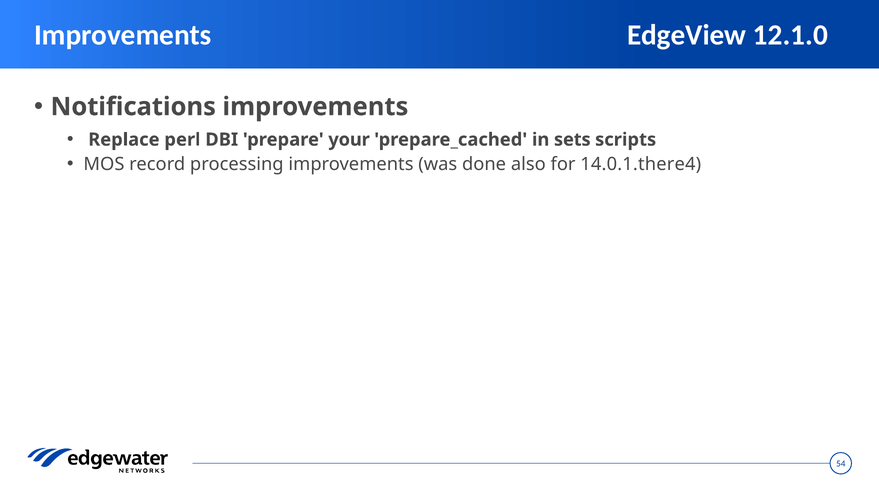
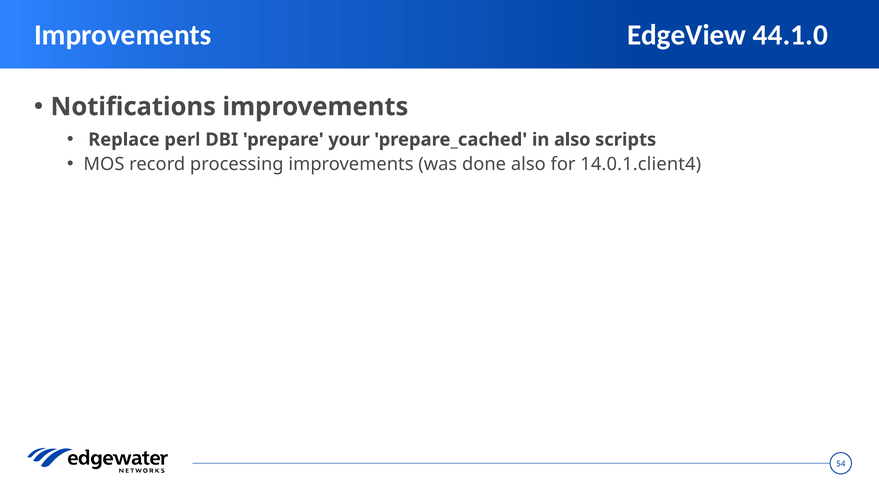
12.1.0: 12.1.0 -> 44.1.0
in sets: sets -> also
14.0.1.there4: 14.0.1.there4 -> 14.0.1.client4
